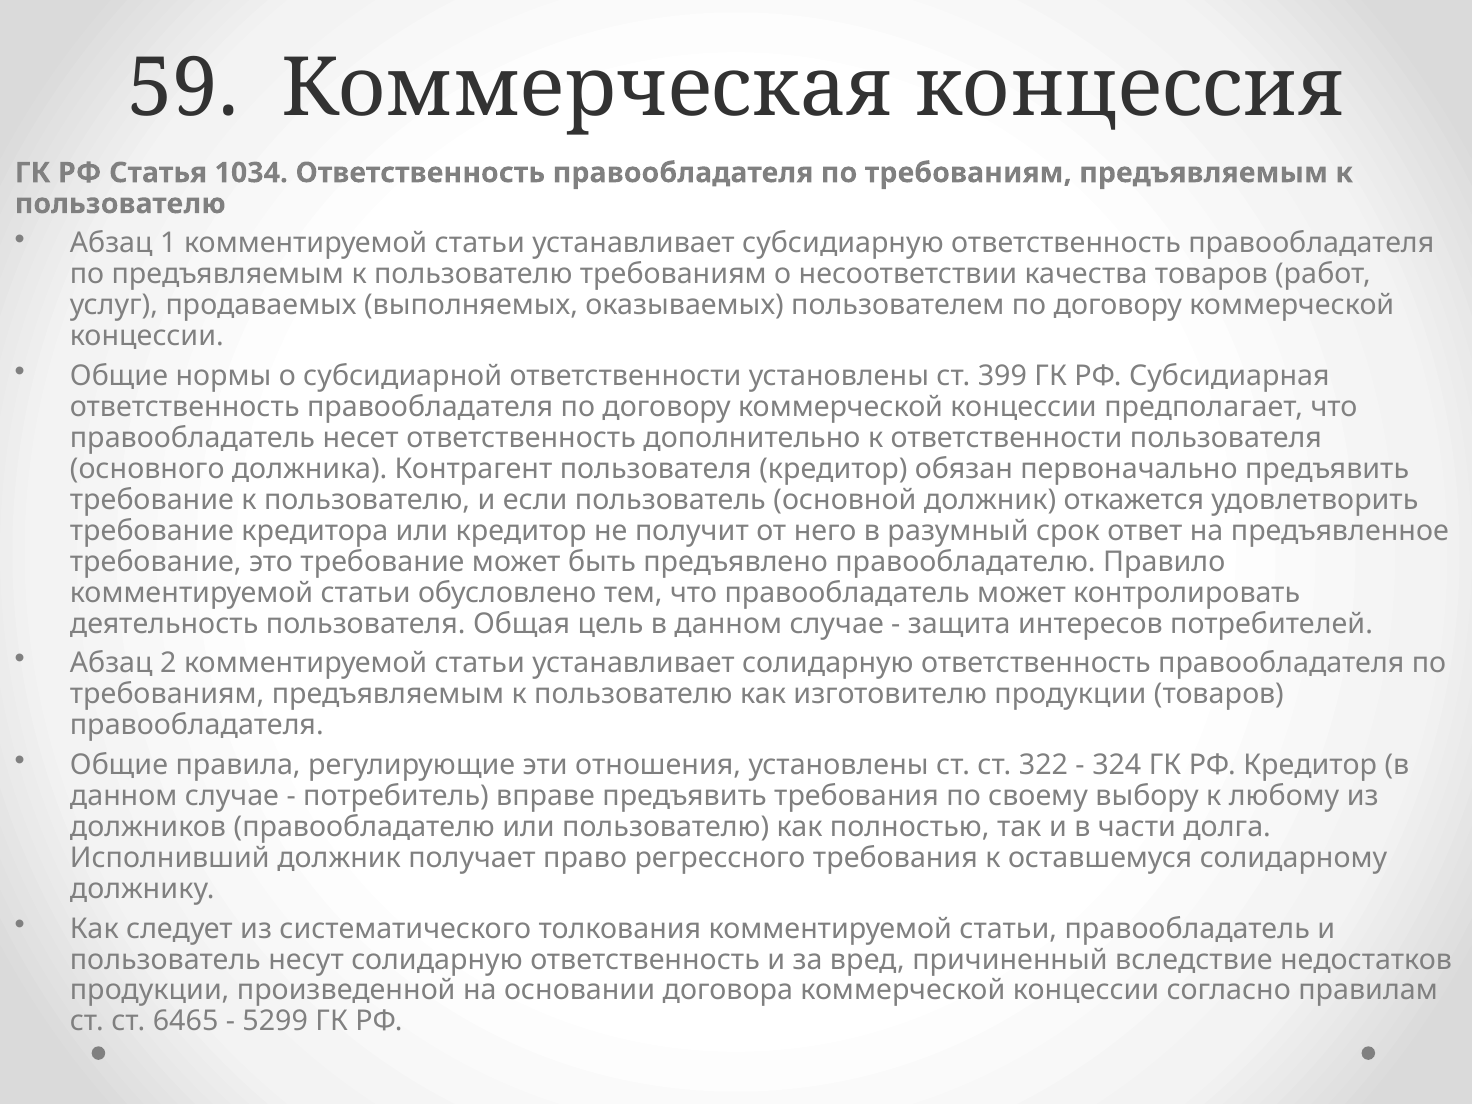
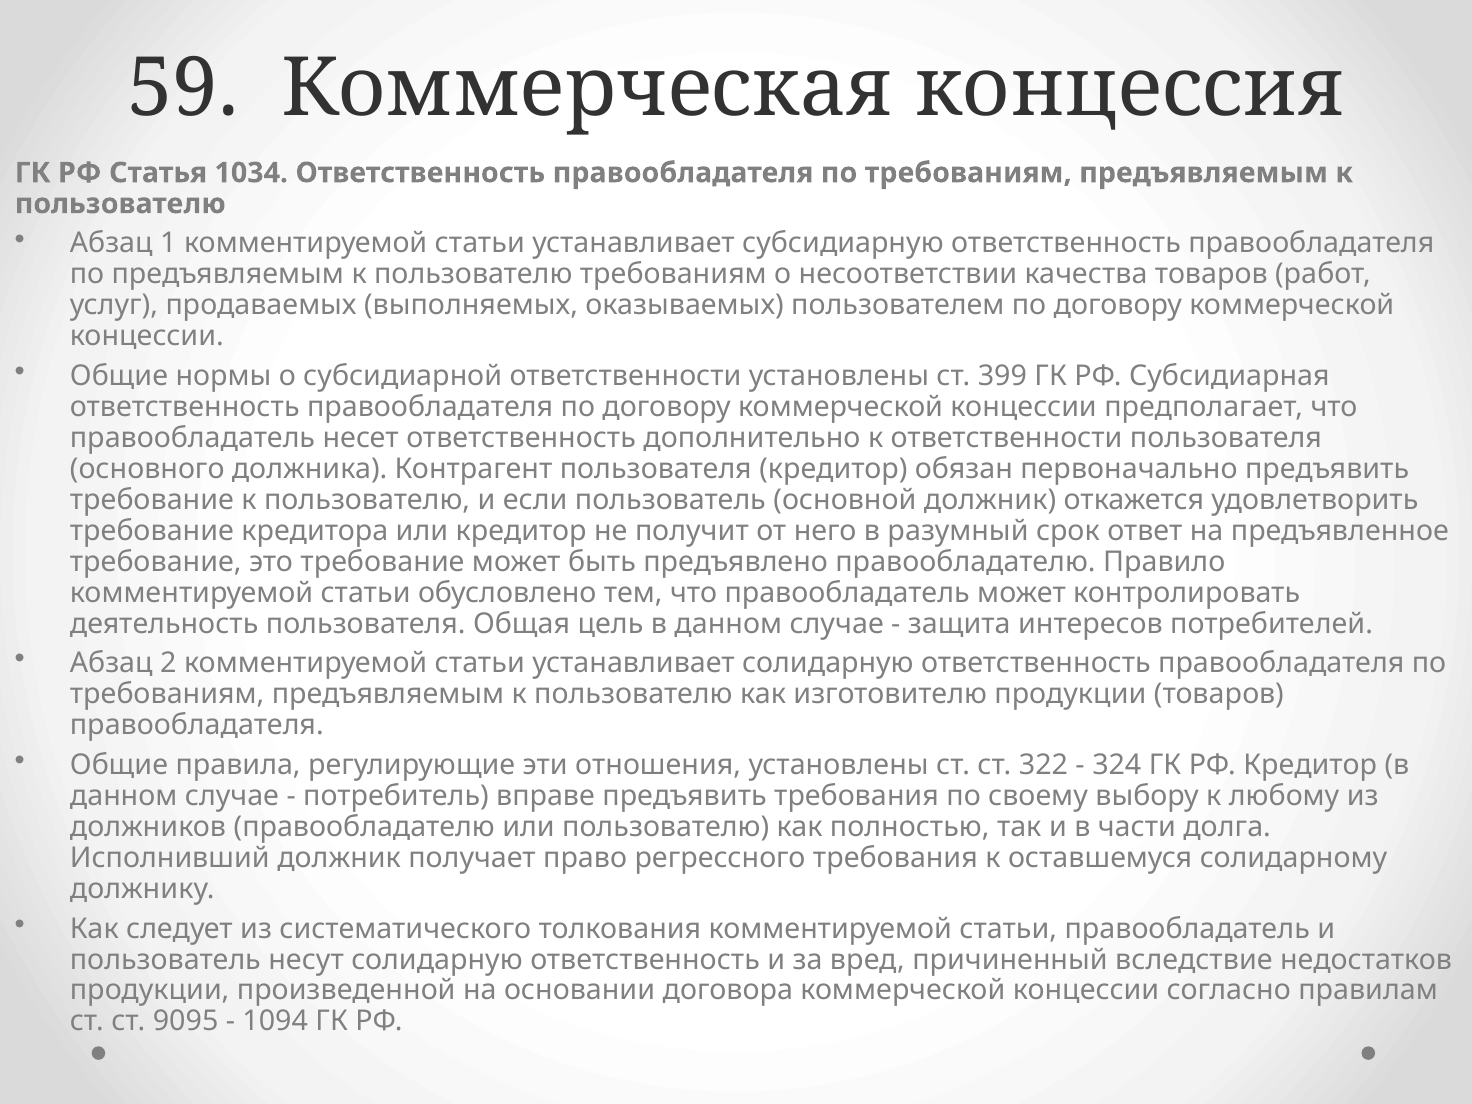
6465: 6465 -> 9095
5299: 5299 -> 1094
